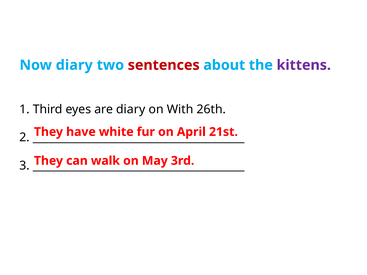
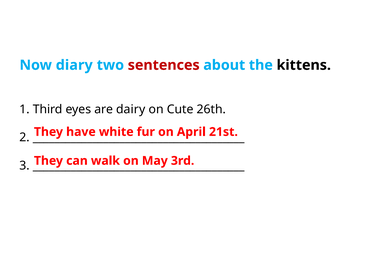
kittens colour: purple -> black
are diary: diary -> dairy
With: With -> Cute
